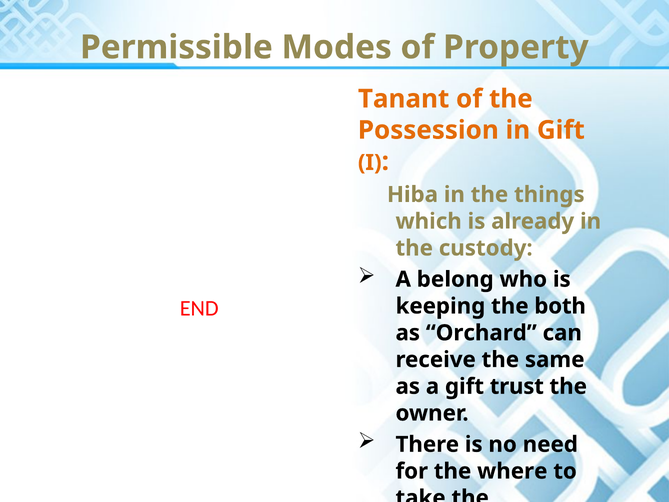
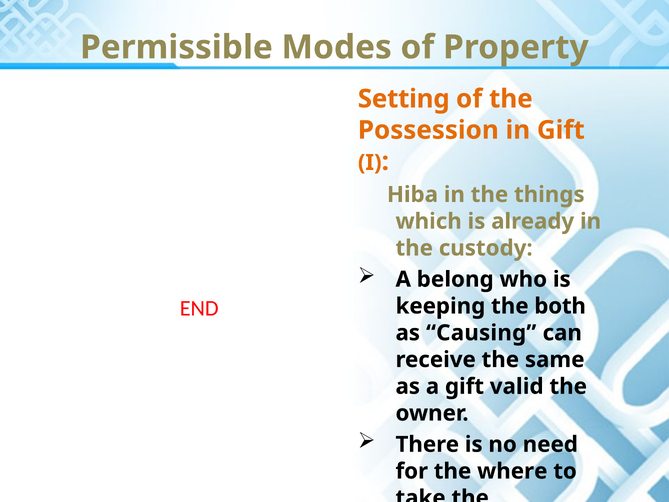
Tanant: Tanant -> Setting
Orchard: Orchard -> Causing
trust: trust -> valid
